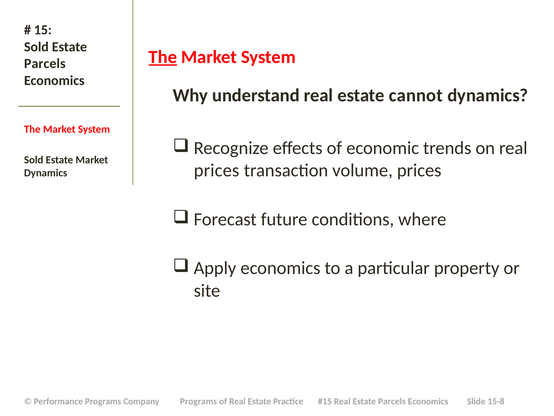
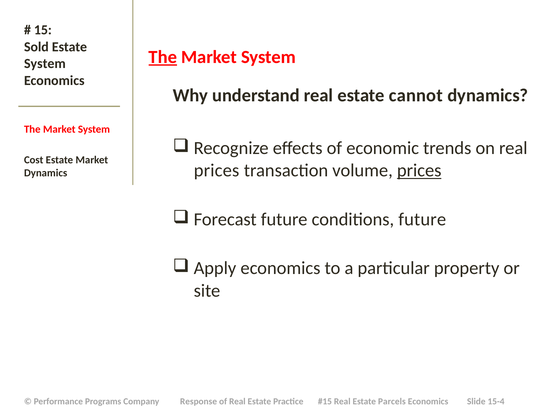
Parcels at (45, 64): Parcels -> System
Sold at (34, 160): Sold -> Cost
prices at (419, 170) underline: none -> present
conditions where: where -> future
Company Programs: Programs -> Response
15-8: 15-8 -> 15-4
